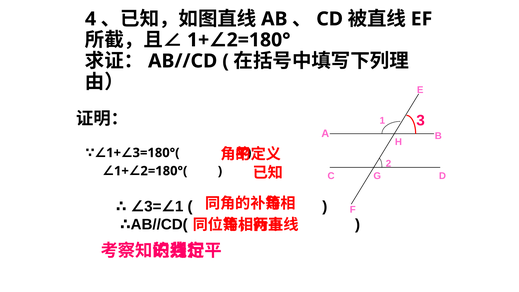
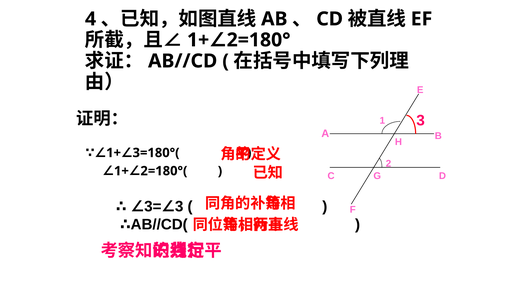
1 at (179, 206): 1 -> 3
